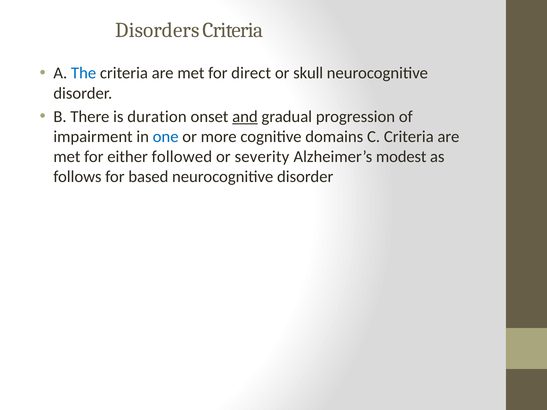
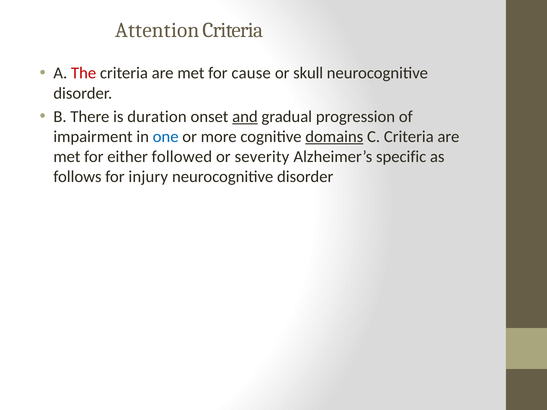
Disorders: Disorders -> Attention
The colour: blue -> red
direct: direct -> cause
domains underline: none -> present
modest: modest -> specific
based: based -> injury
